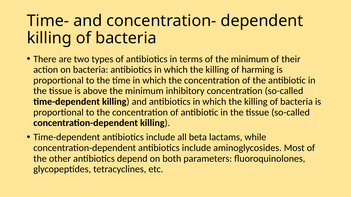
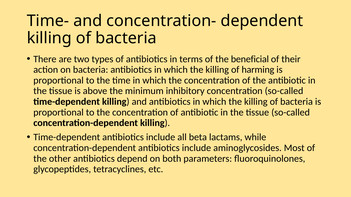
of the minimum: minimum -> beneficial
